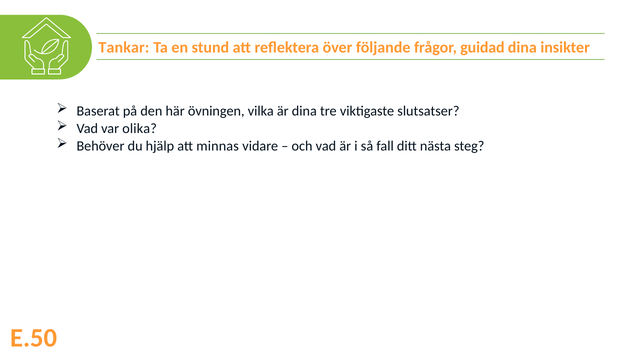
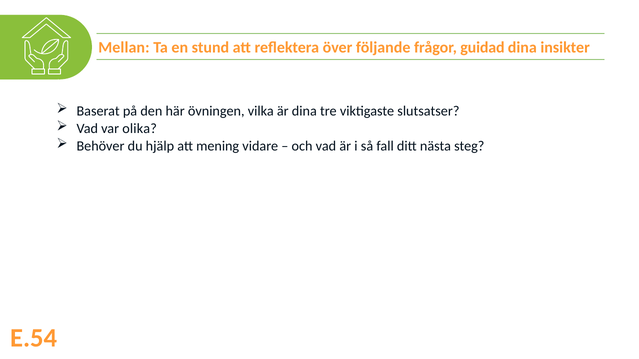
Tankar: Tankar -> Mellan
minnas: minnas -> mening
E.50: E.50 -> E.54
